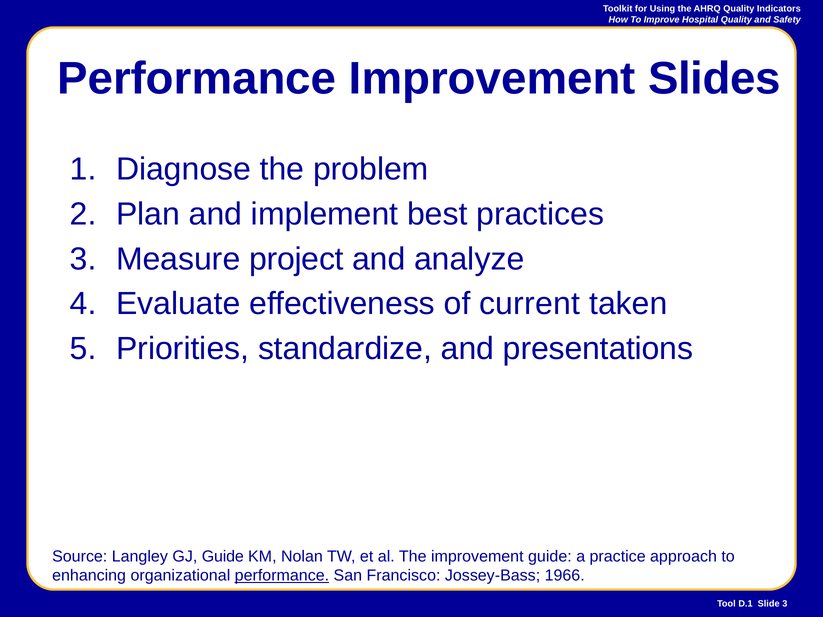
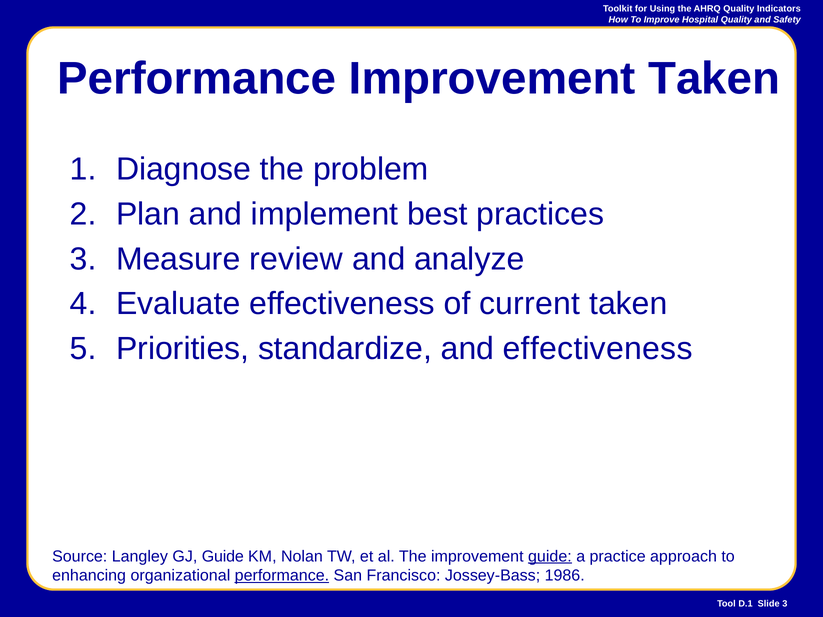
Improvement Slides: Slides -> Taken
project: project -> review
and presentations: presentations -> effectiveness
guide at (550, 557) underline: none -> present
1966: 1966 -> 1986
